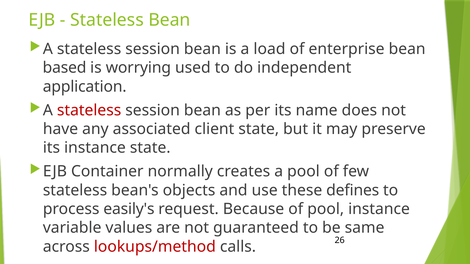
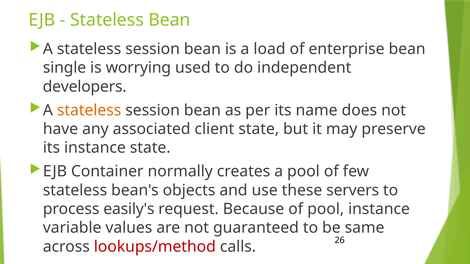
based: based -> single
application: application -> developers
stateless at (89, 110) colour: red -> orange
defines: defines -> servers
